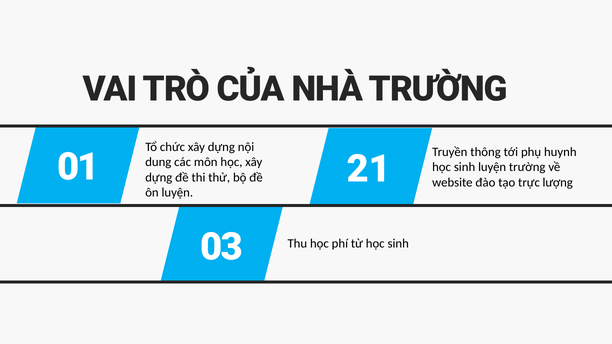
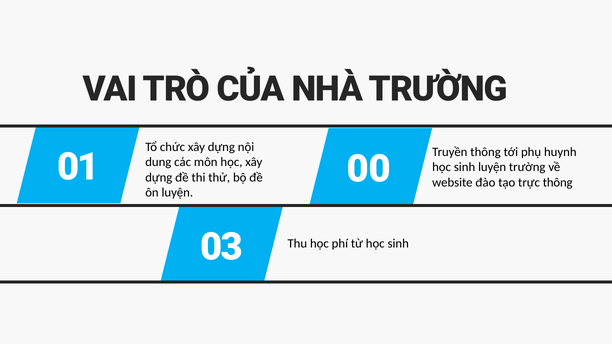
21: 21 -> 00
trực lượng: lượng -> thông
